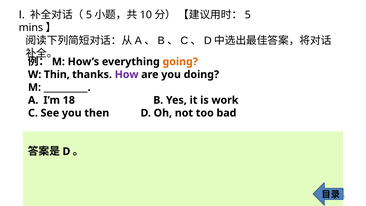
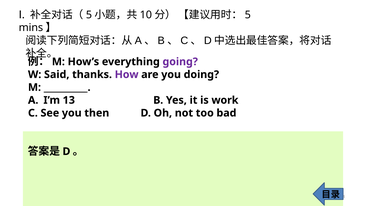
going colour: orange -> purple
Thin: Thin -> Said
18: 18 -> 13
